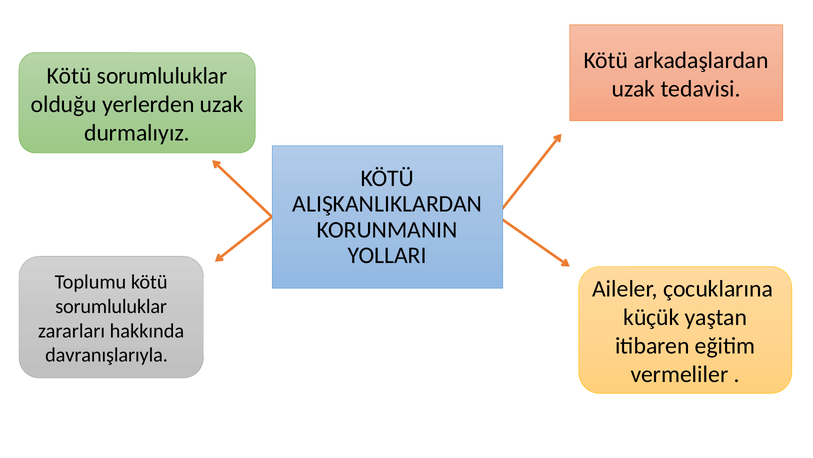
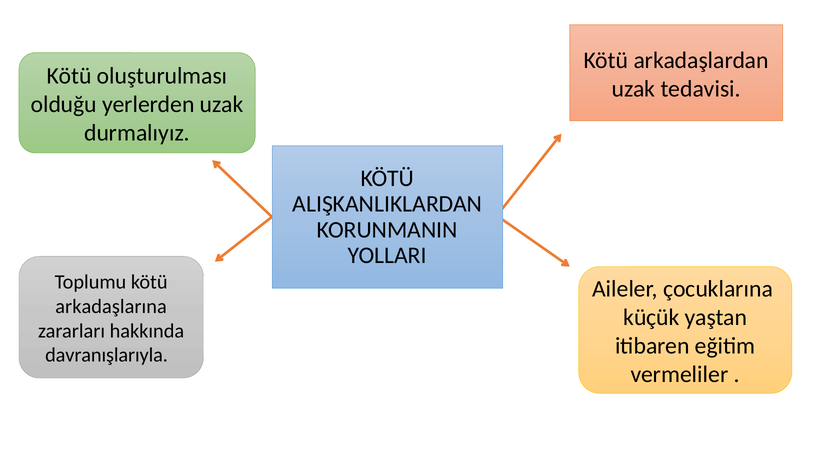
sorumluluklar at (162, 76): sorumluluklar -> oluşturulması
sorumluluklar at (111, 306): sorumluluklar -> arkadaşlarına
